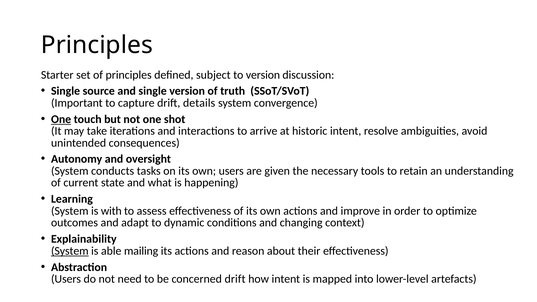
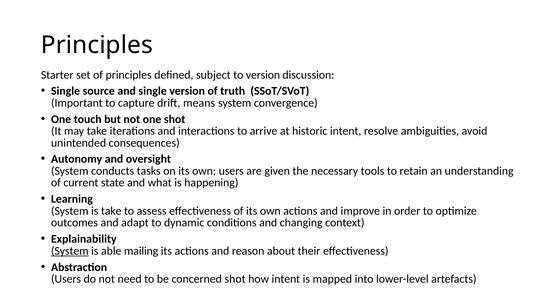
details: details -> means
One at (61, 119) underline: present -> none
is with: with -> take
concerned drift: drift -> shot
